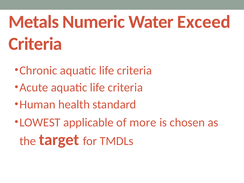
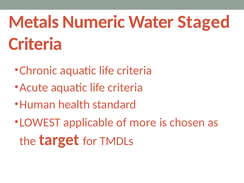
Exceed: Exceed -> Staged
